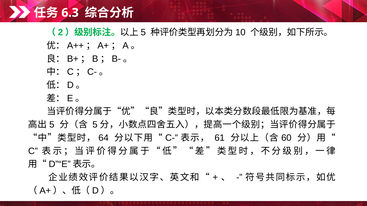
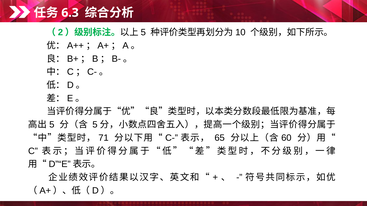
64: 64 -> 71
61: 61 -> 65
